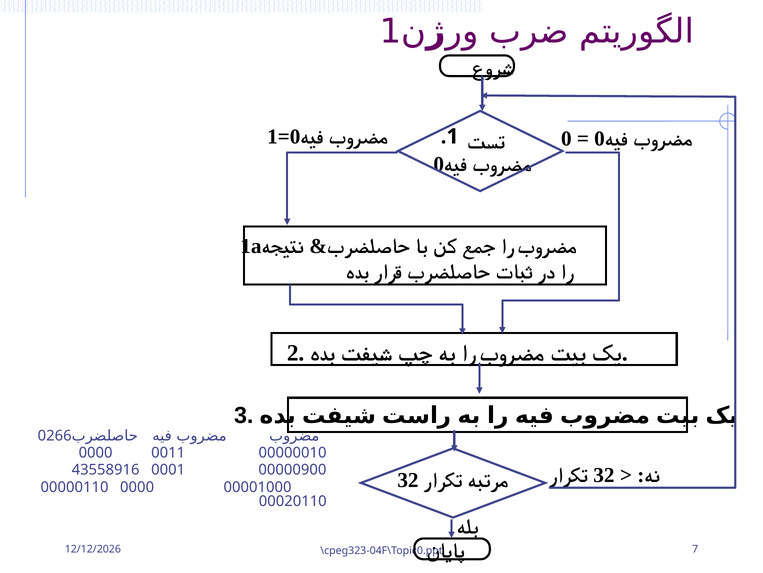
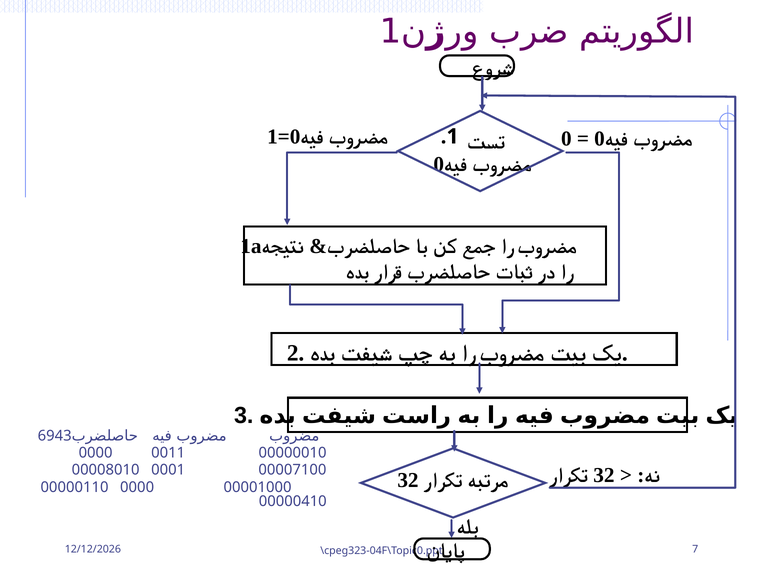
0266: 0266 -> 6943
43558916: 43558916 -> 00008010
00000900: 00000900 -> 00007100
00020110: 00020110 -> 00000410
